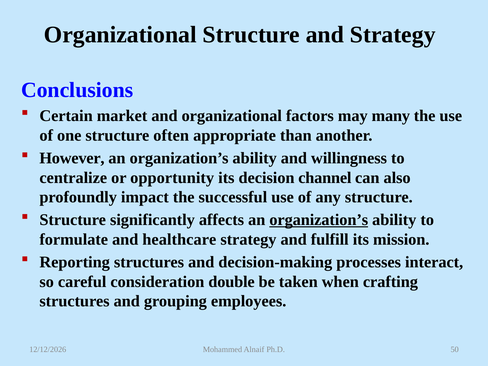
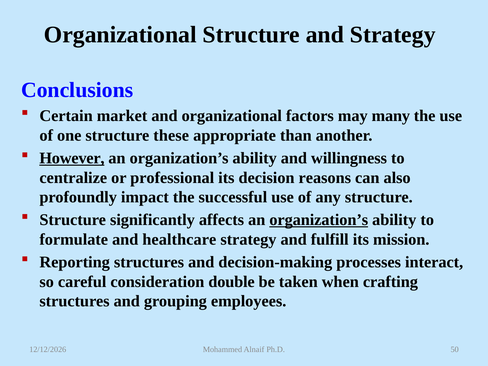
often: often -> these
However underline: none -> present
opportunity: opportunity -> professional
channel: channel -> reasons
